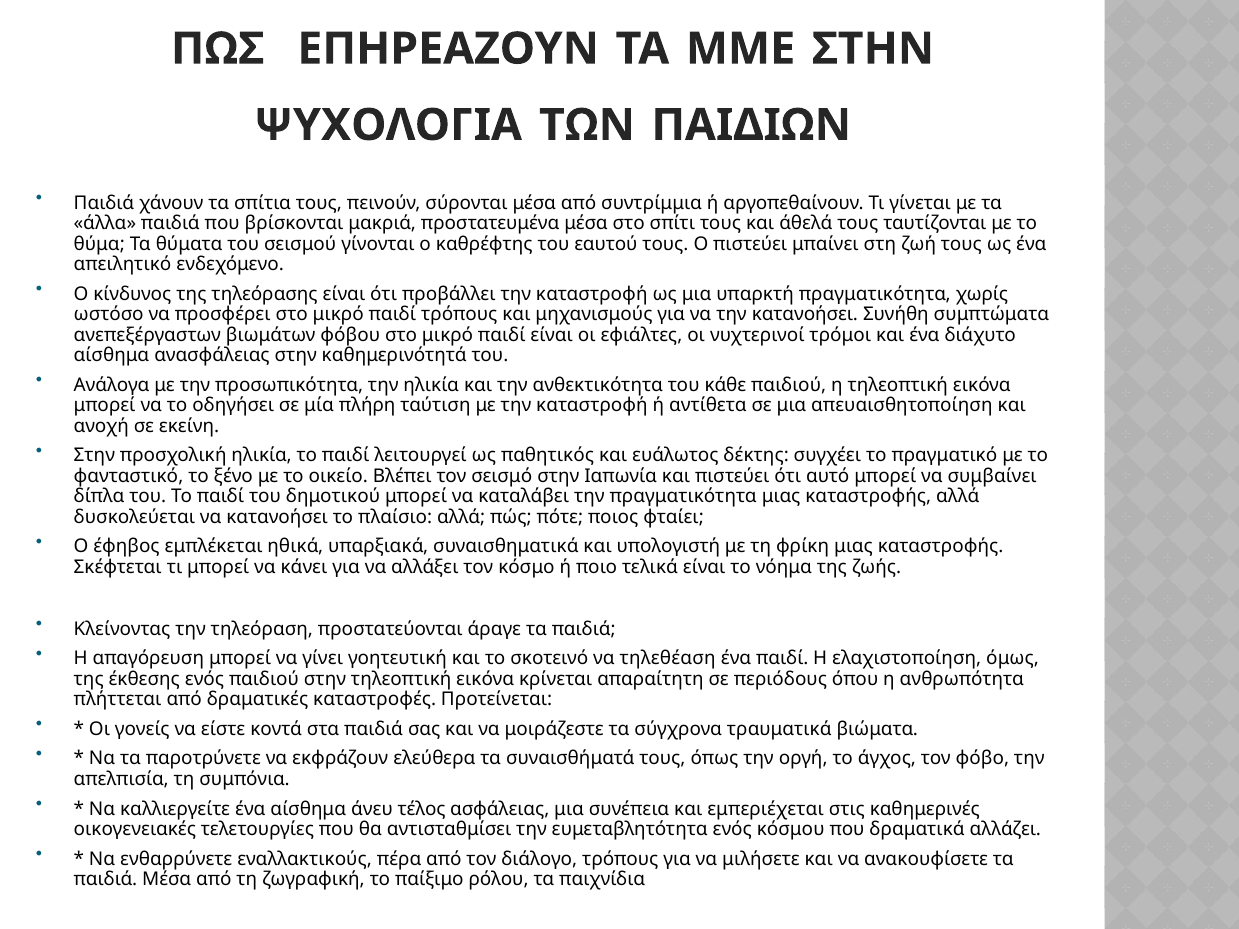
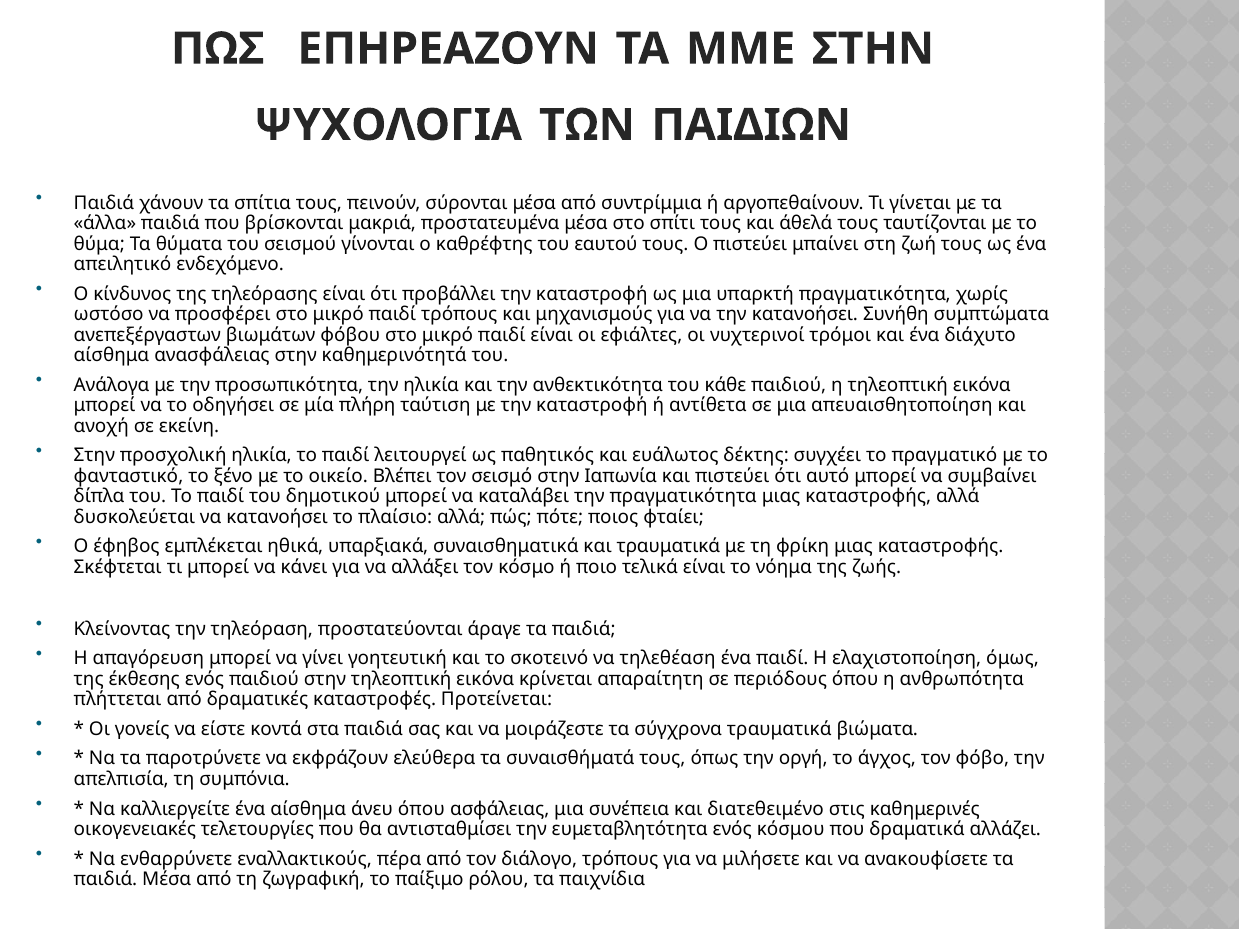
και υπολογιστή: υπολογιστή -> τραυματικά
άνευ τέλος: τέλος -> όπου
εμπεριέχεται: εμπεριέχεται -> διατεθειμένο
